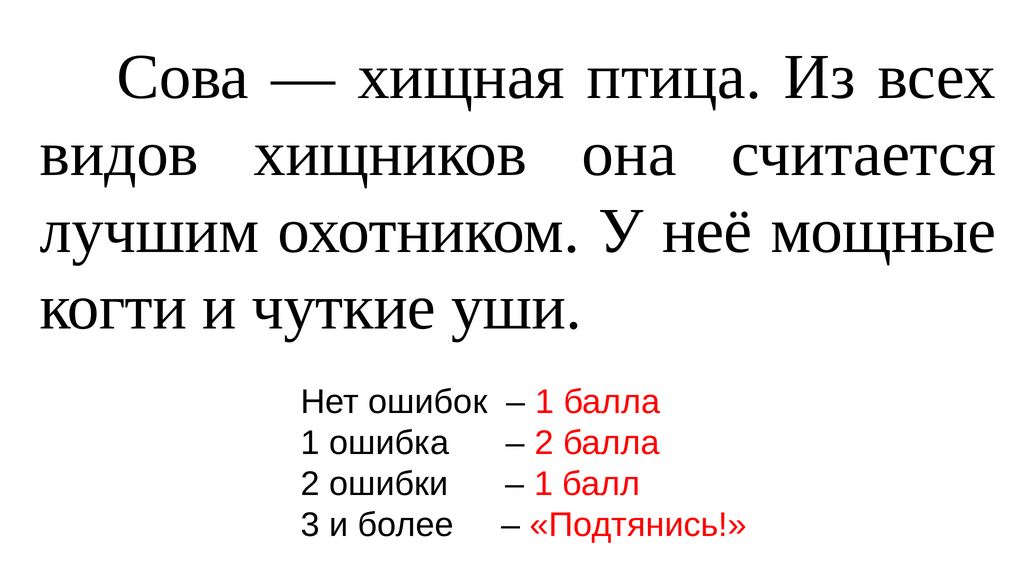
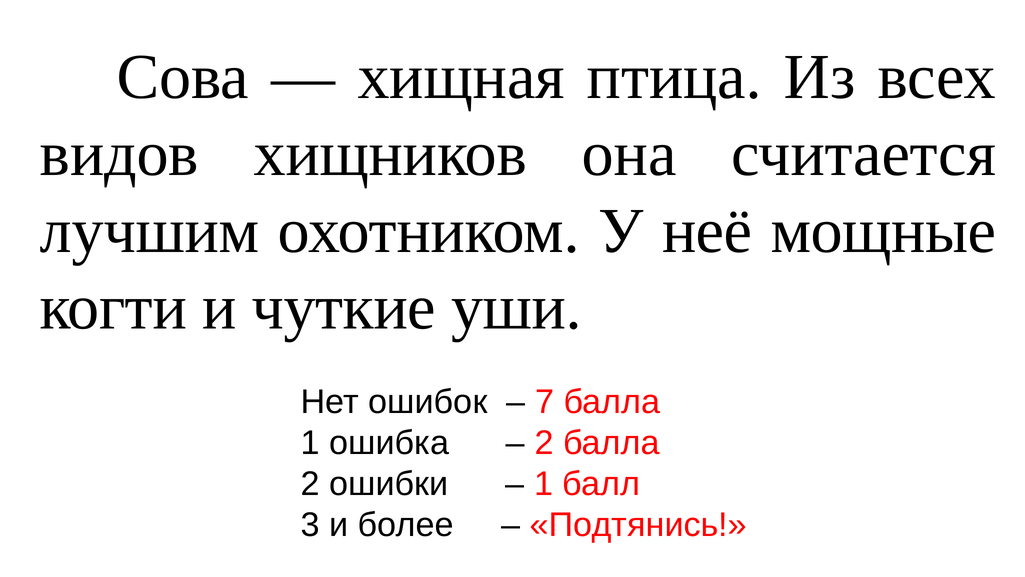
1 at (545, 402): 1 -> 7
